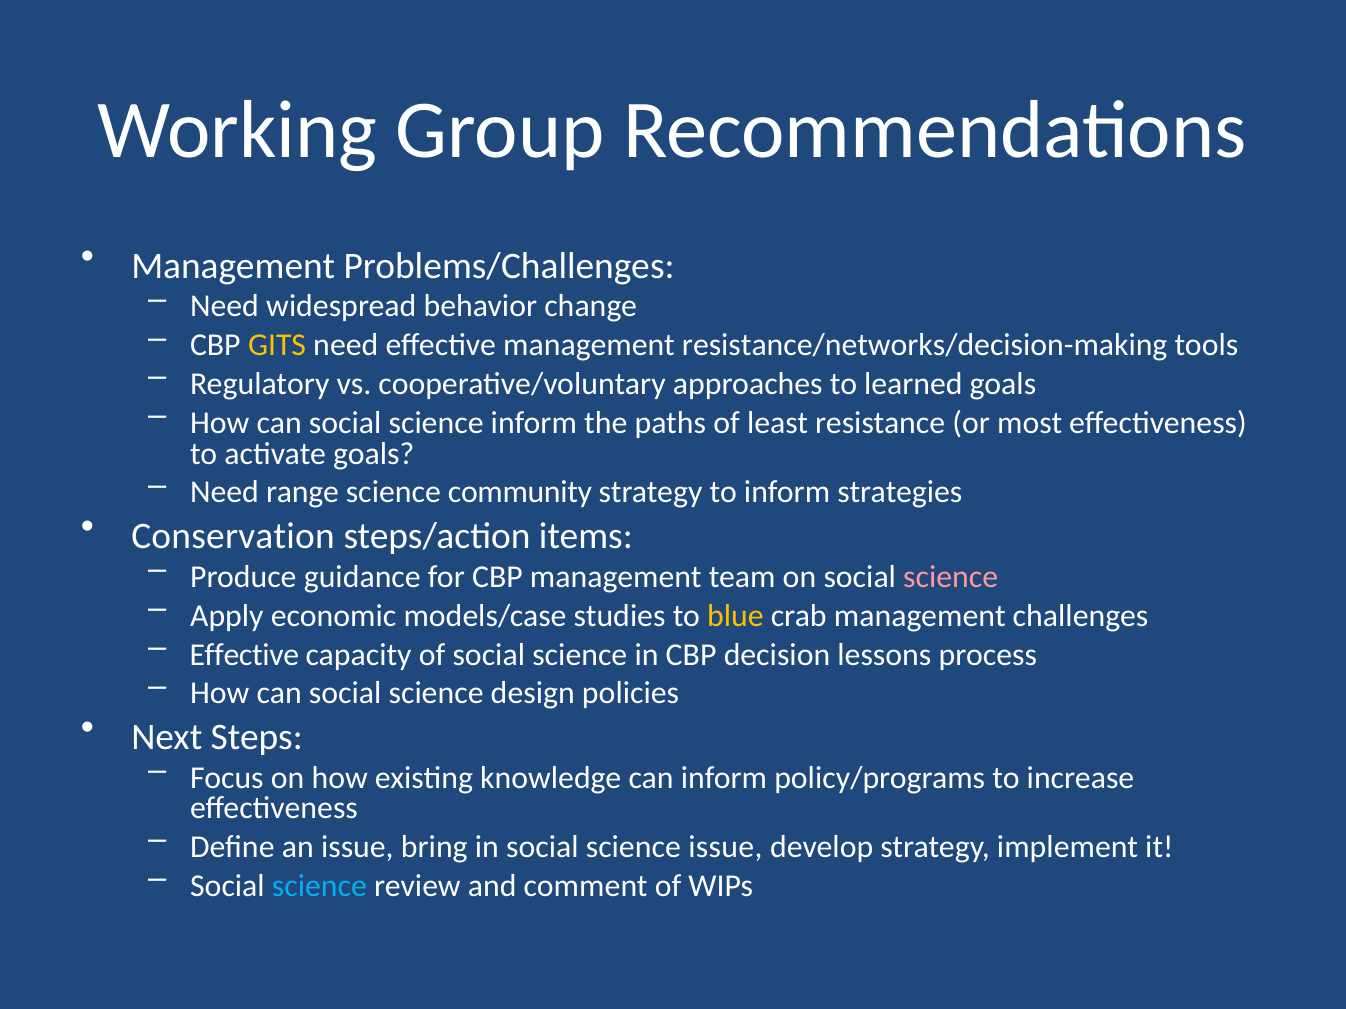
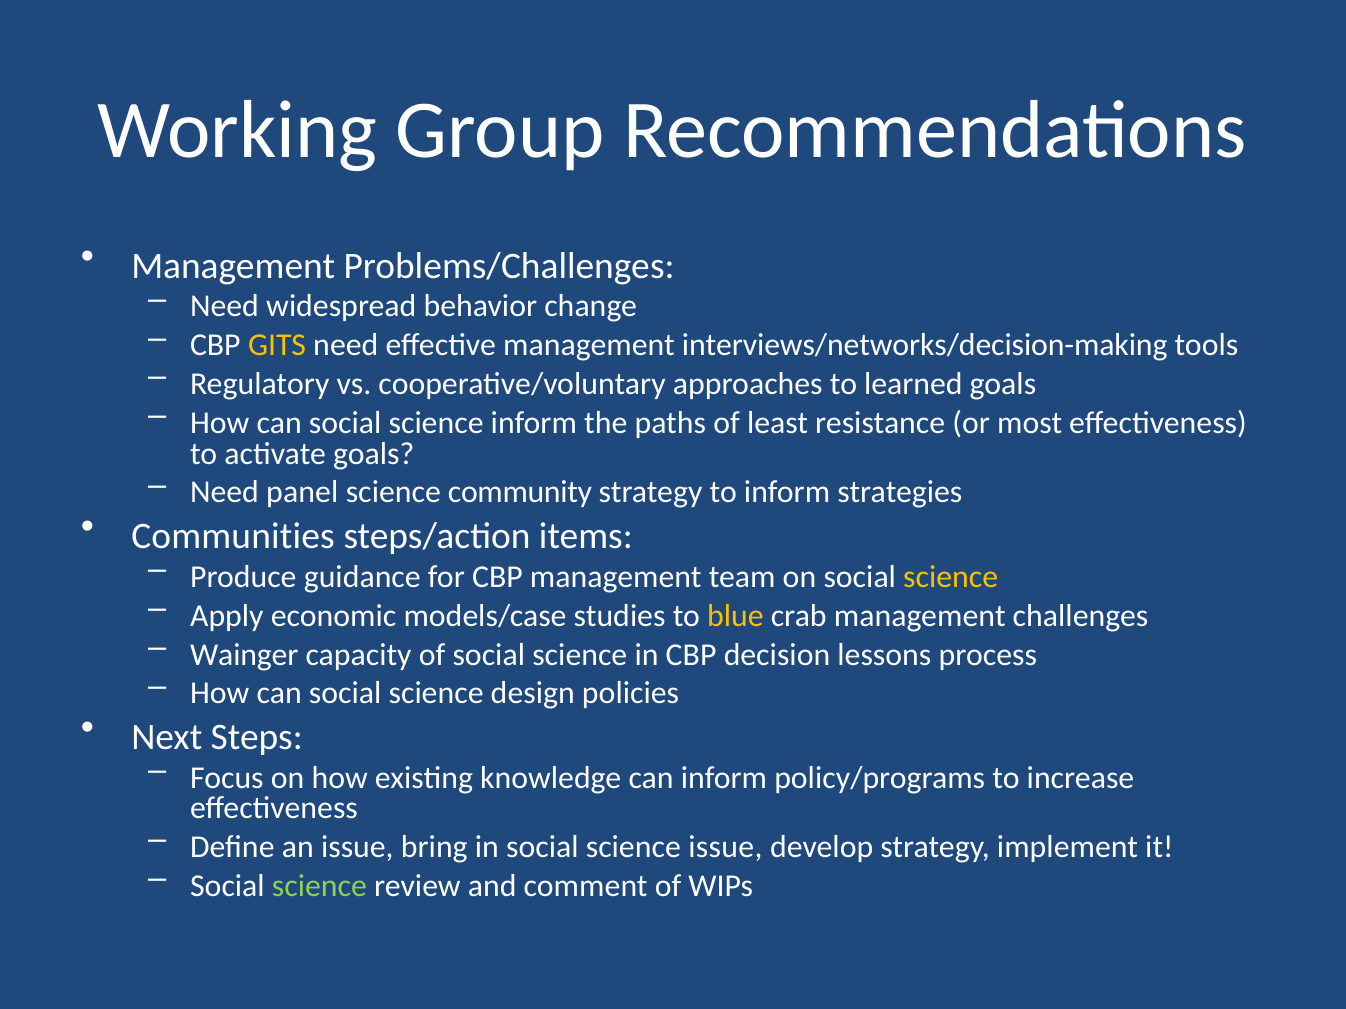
resistance/networks/decision-making: resistance/networks/decision-making -> interviews/networks/decision-making
range: range -> panel
Conservation: Conservation -> Communities
science at (951, 577) colour: pink -> yellow
Effective at (244, 655): Effective -> Wainger
science at (319, 886) colour: light blue -> light green
